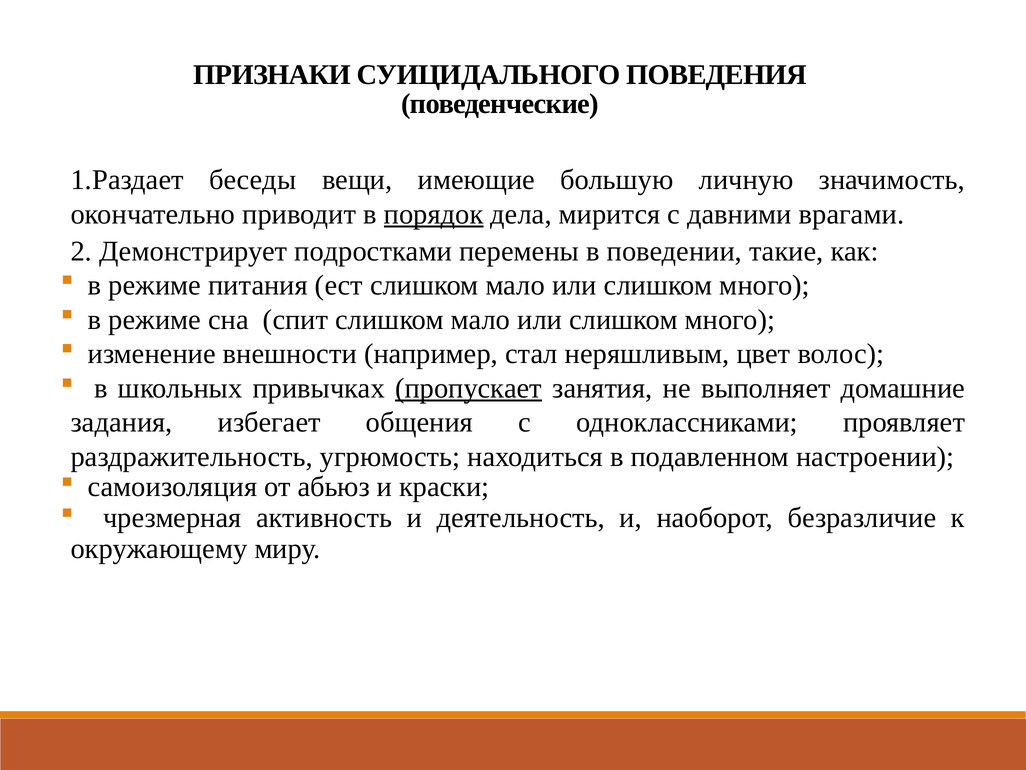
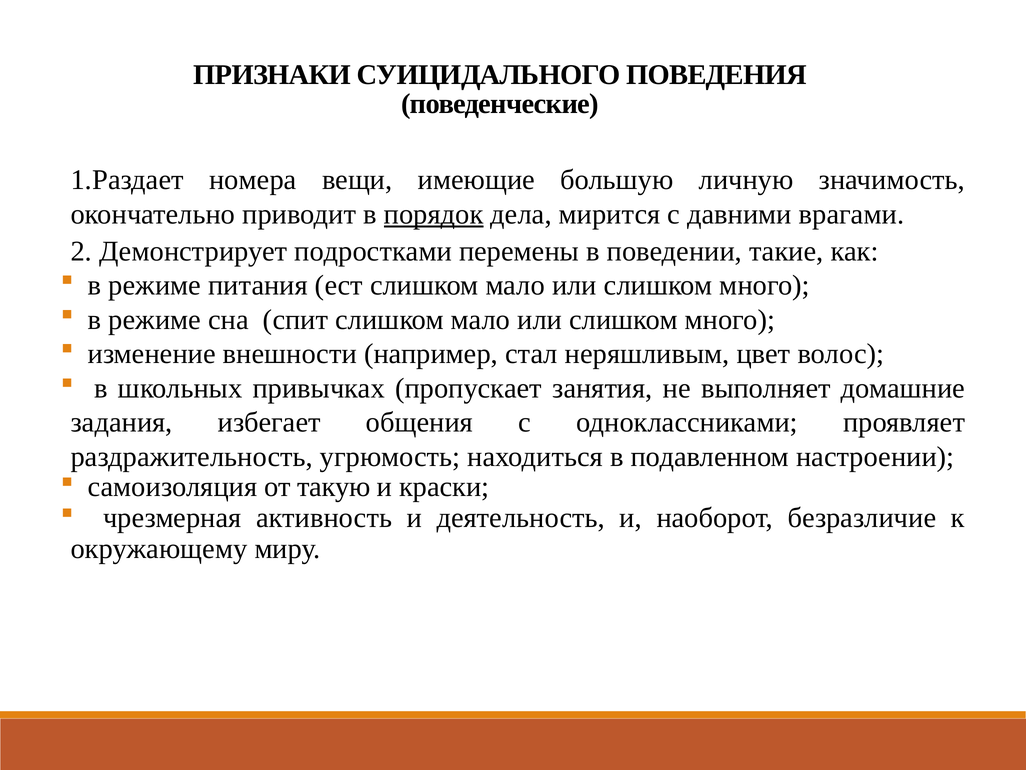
беседы: беседы -> номера
пропускает underline: present -> none
абьюз: абьюз -> такую
